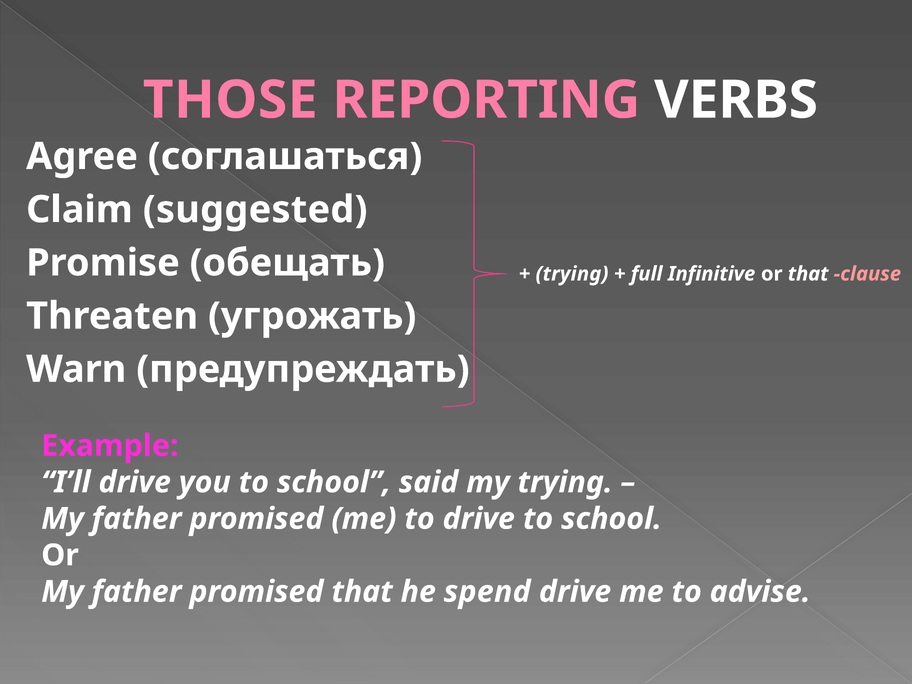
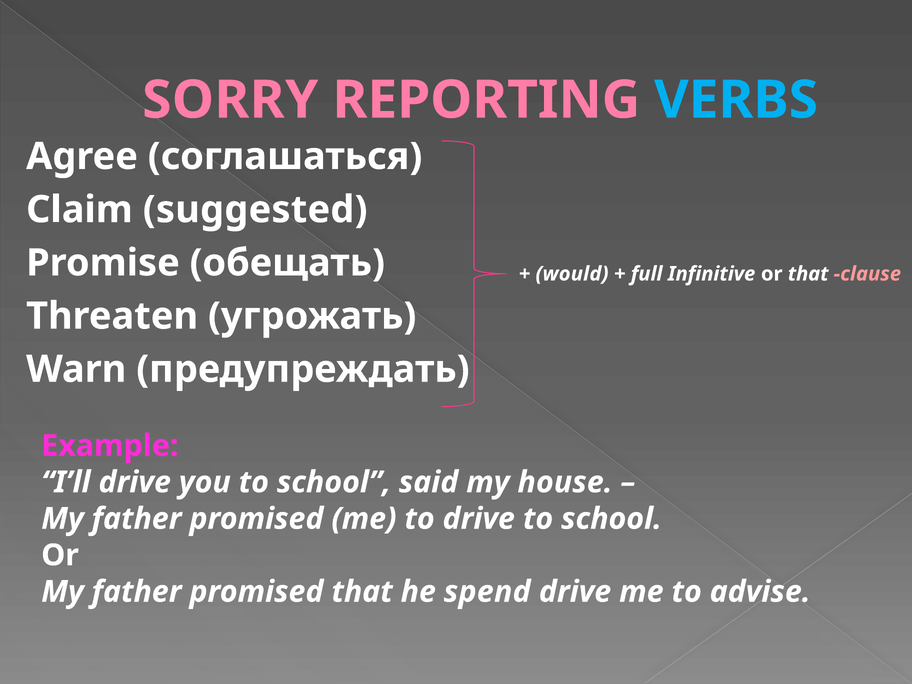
THOSE: THOSE -> SORRY
VERBS colour: white -> light blue
trying at (572, 274): trying -> would
my trying: trying -> house
